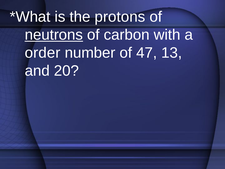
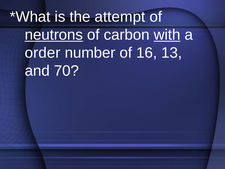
protons: protons -> attempt
with underline: none -> present
47: 47 -> 16
20: 20 -> 70
